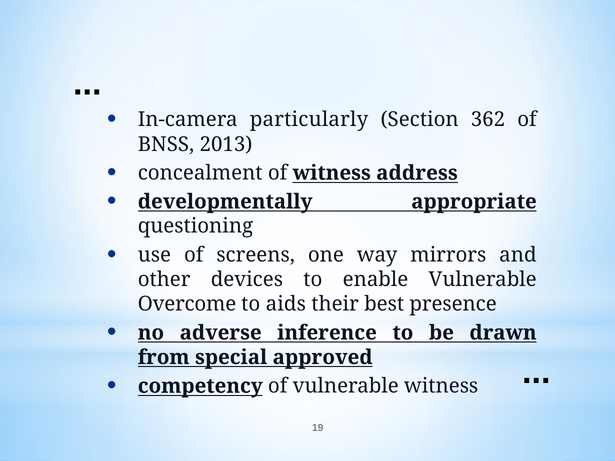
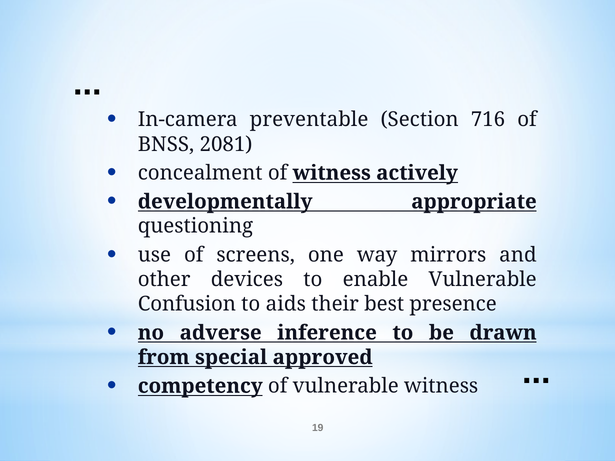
particularly: particularly -> preventable
362: 362 -> 716
2013: 2013 -> 2081
address: address -> actively
Overcome: Overcome -> Confusion
